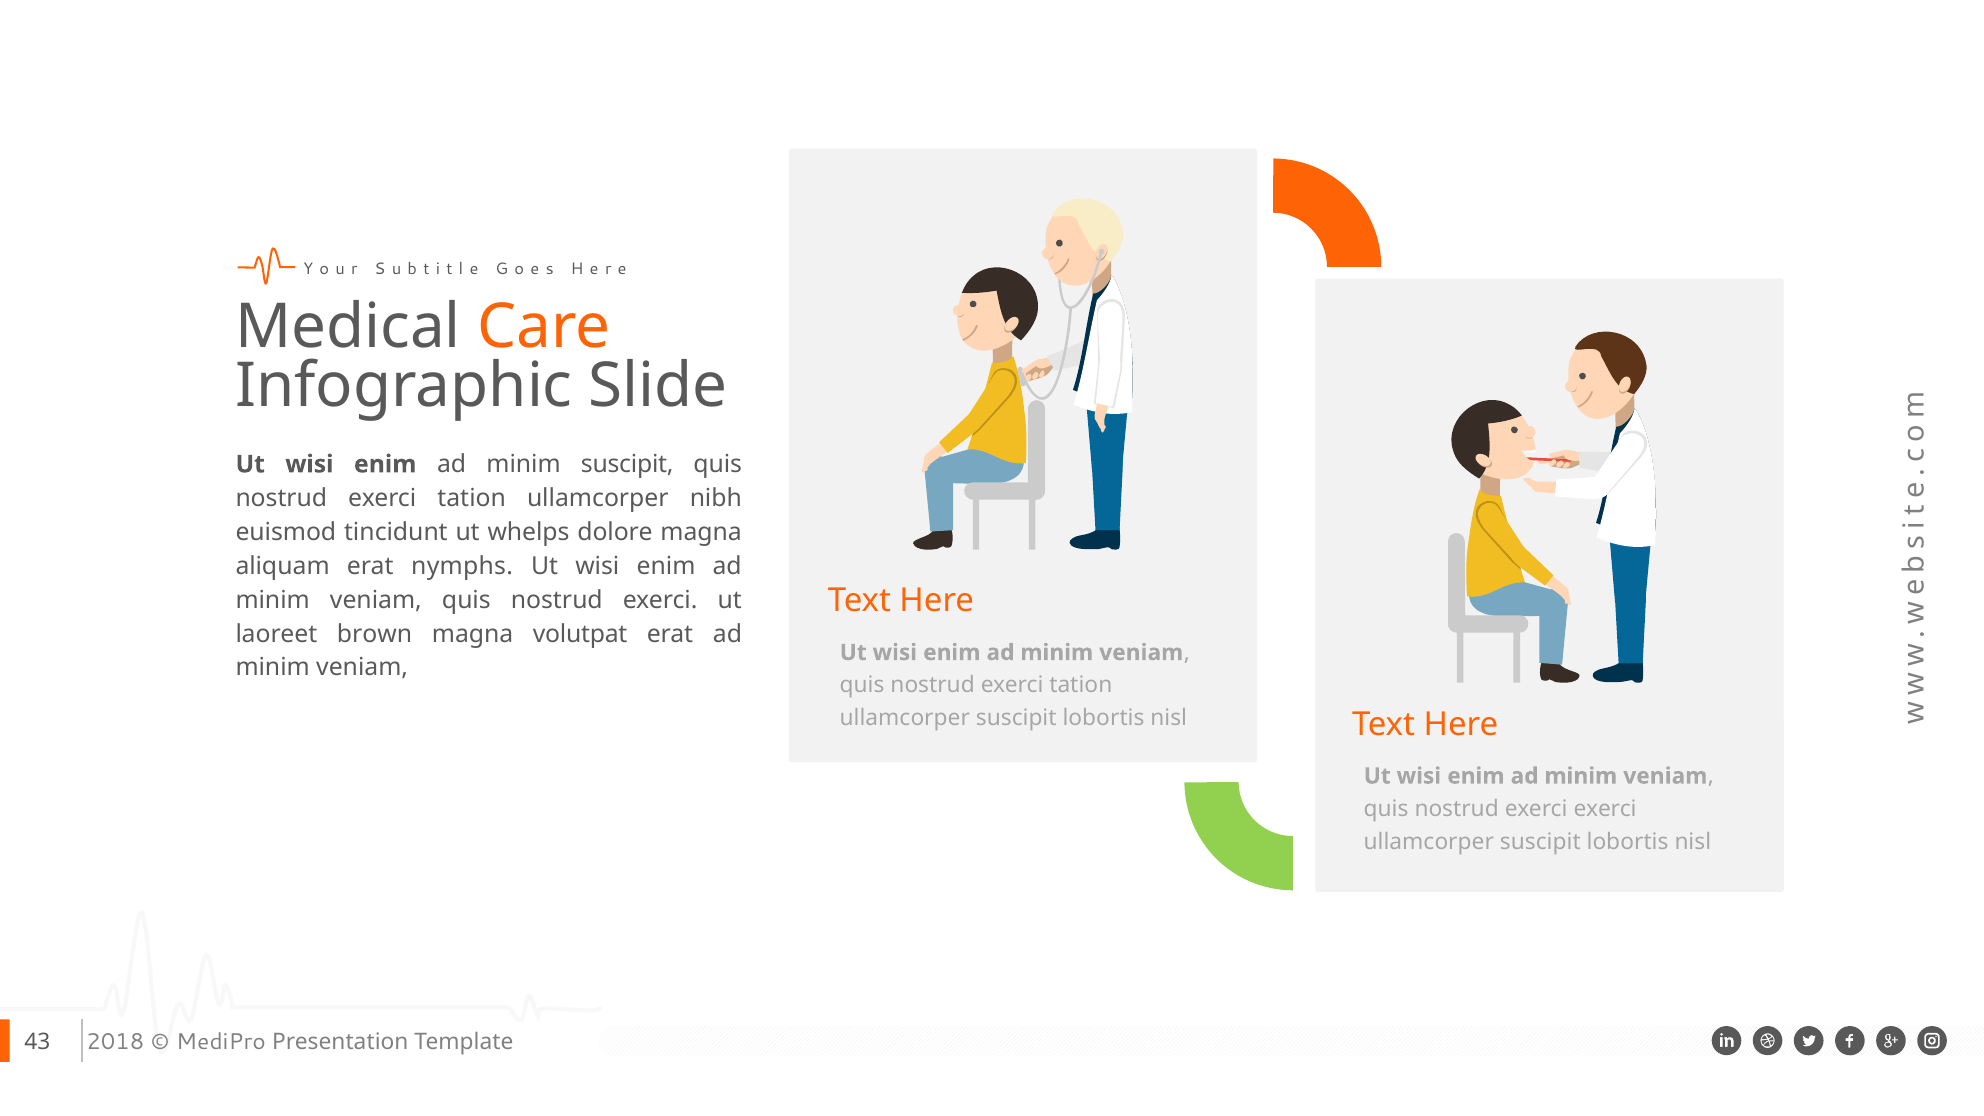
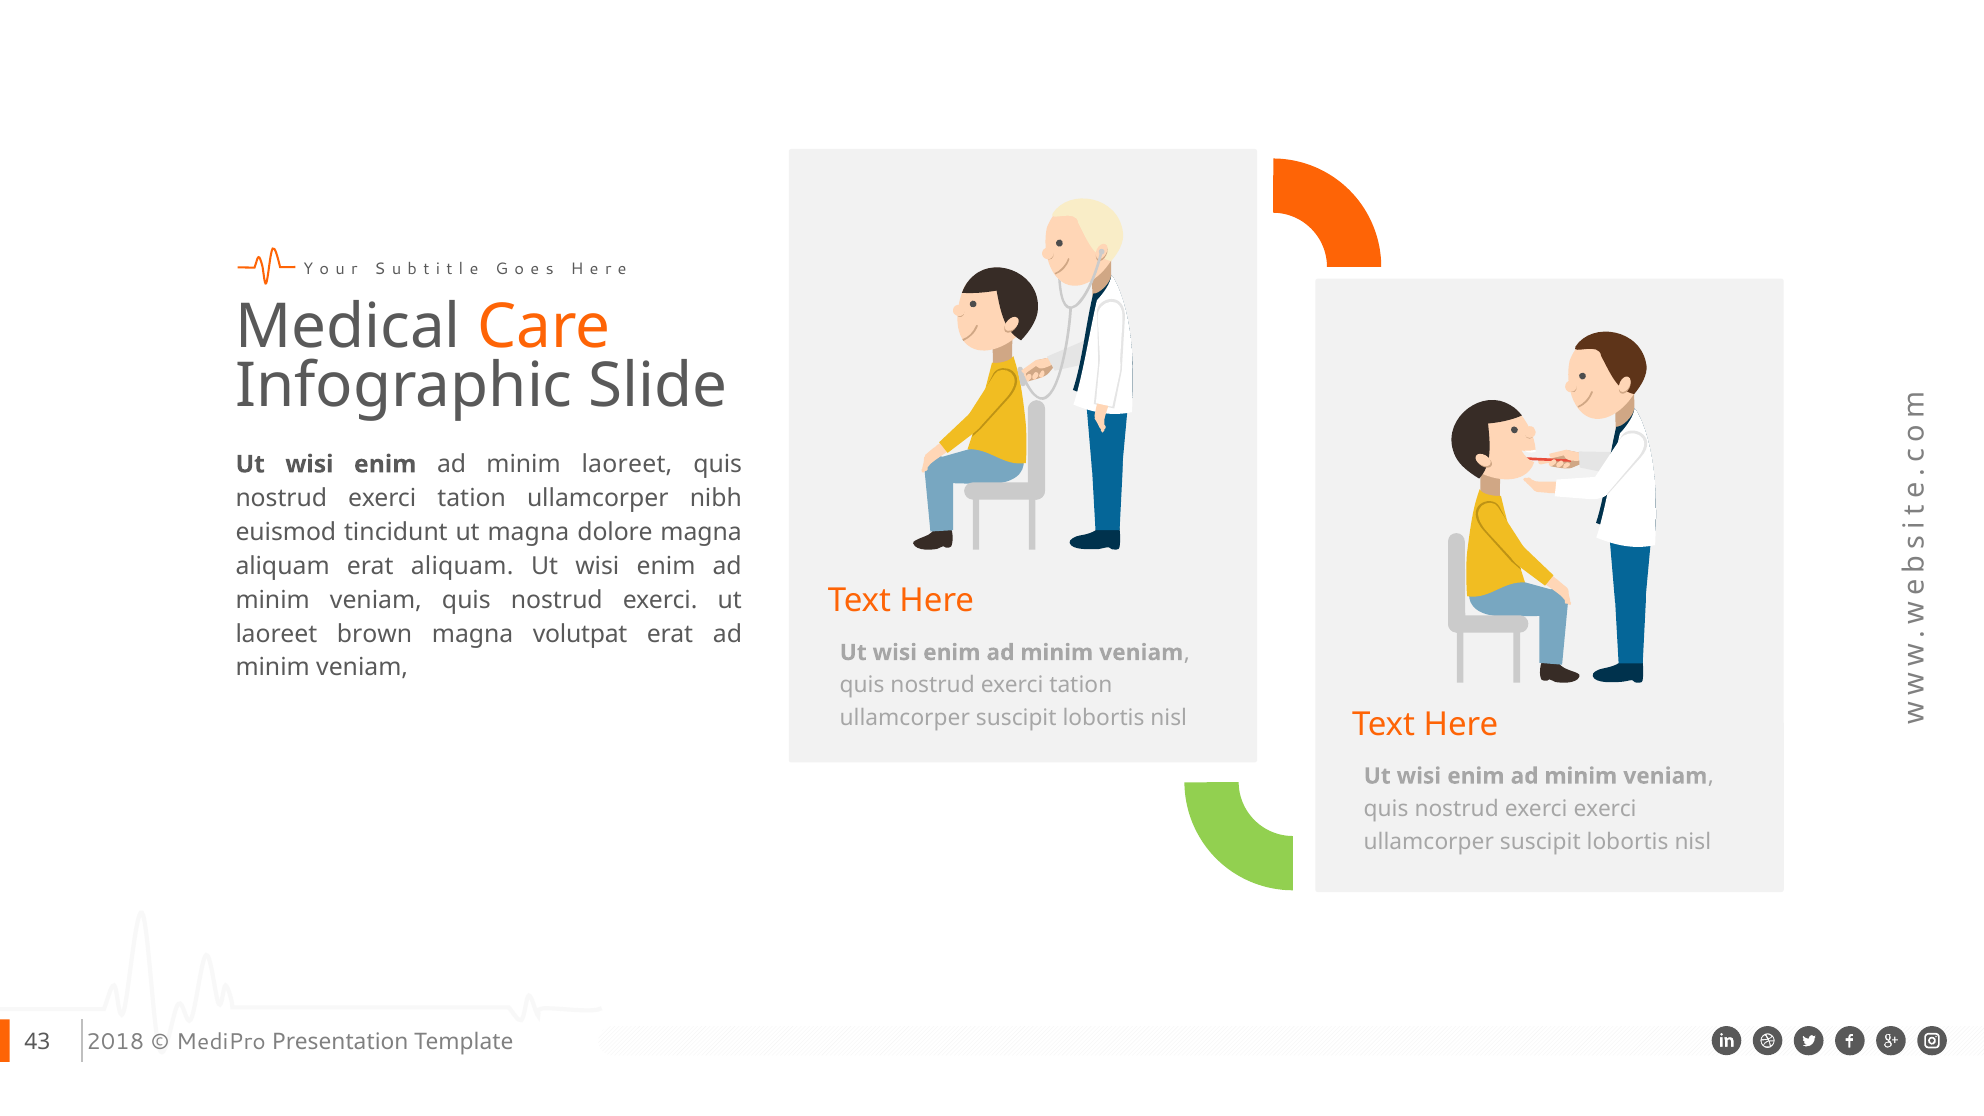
minim suscipit: suscipit -> laoreet
ut whelps: whelps -> magna
erat nymphs: nymphs -> aliquam
